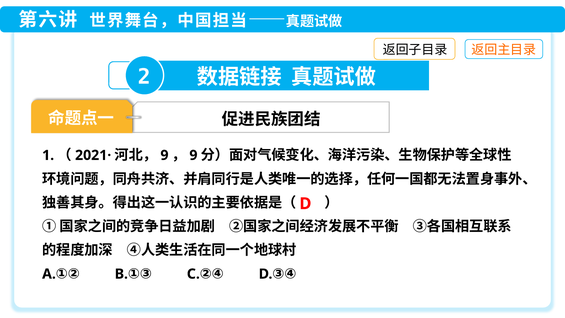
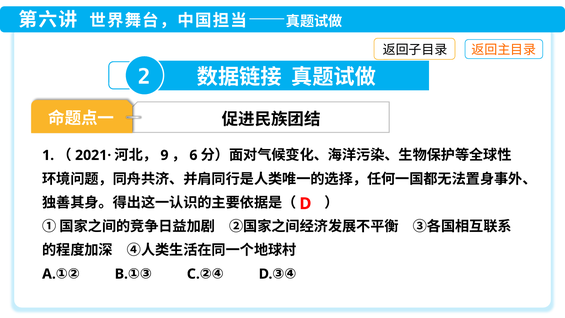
9 at (193, 155): 9 -> 6
